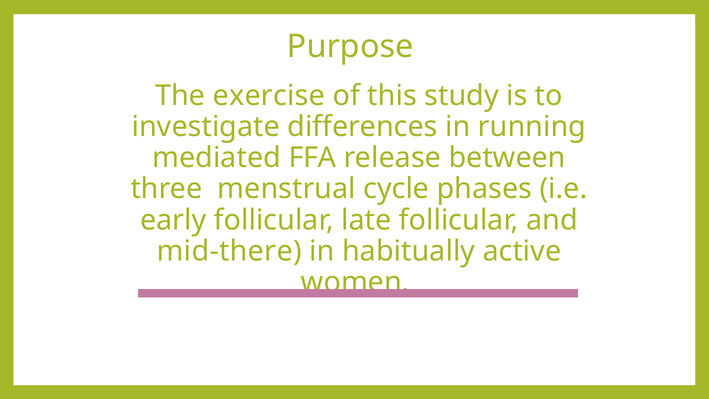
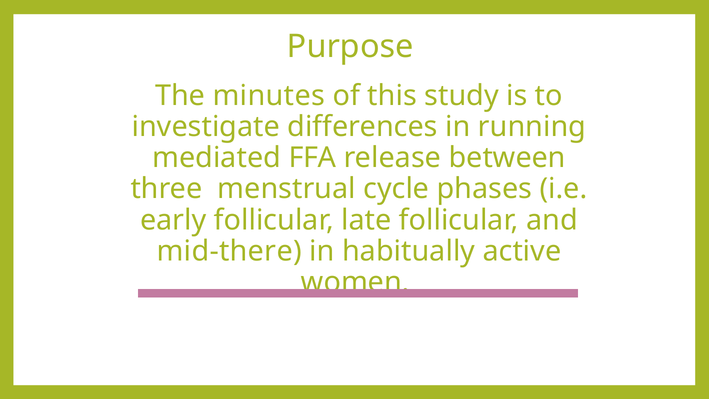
exercise: exercise -> minutes
